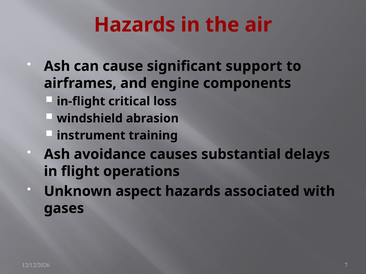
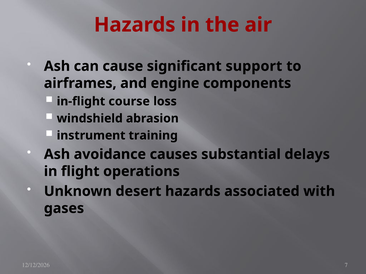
critical: critical -> course
aspect: aspect -> desert
